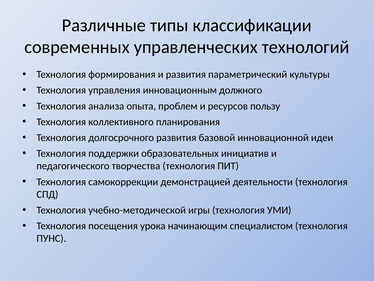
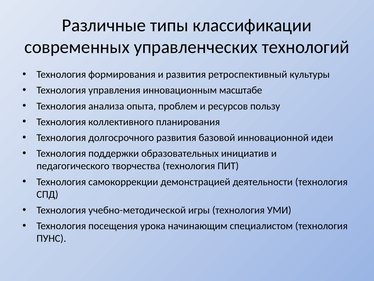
параметрический: параметрический -> ретроспективный
должного: должного -> масштабе
